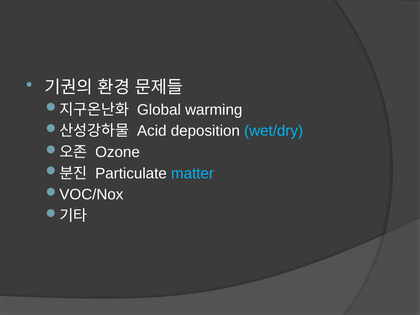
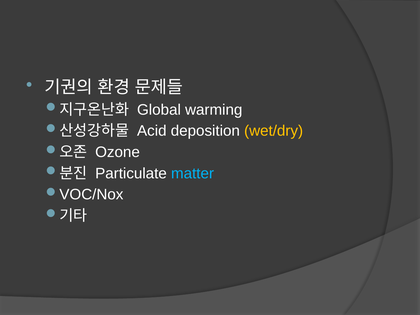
wet/dry colour: light blue -> yellow
